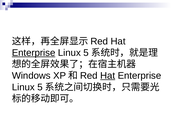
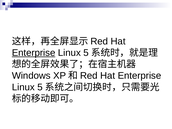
Hat at (108, 76) underline: present -> none
